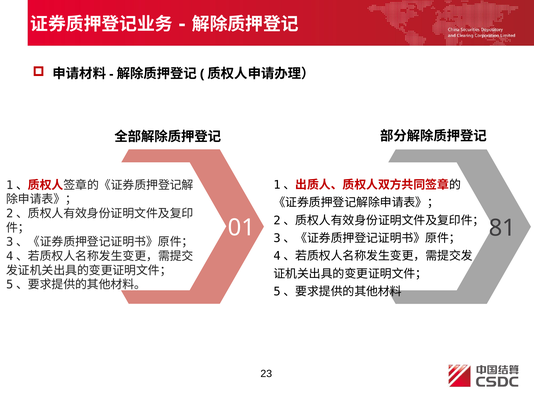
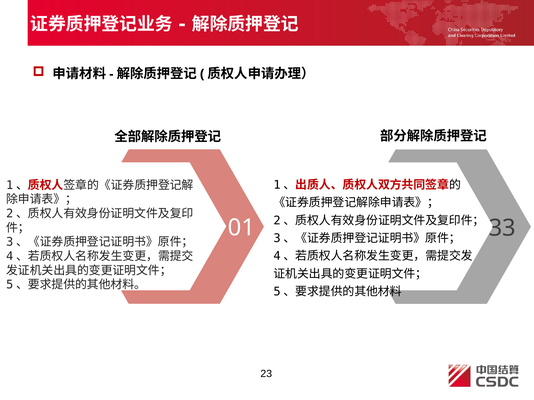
81: 81 -> 33
